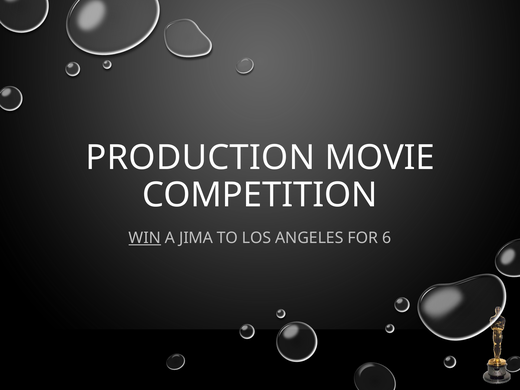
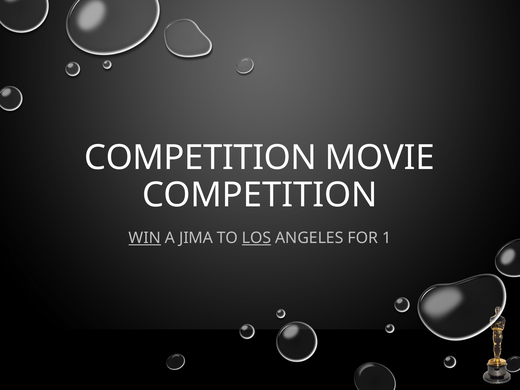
PRODUCTION at (200, 158): PRODUCTION -> COMPETITION
LOS underline: none -> present
6: 6 -> 1
